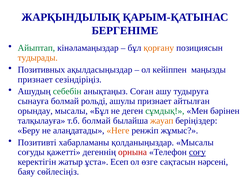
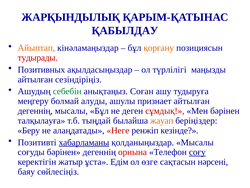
БЕРГЕНІМЕ: БЕРГЕНІМЕ -> ҚАБЫЛДАУ
Айыптап colour: green -> orange
тудырады colour: orange -> red
кейіппен: кейіппен -> түрлілігі
признает at (35, 79): признает -> айтылған
сынауға: сынауға -> меңгеру
рольді: рольді -> алуды
орындау at (35, 111): орындау -> дегеннің
сұмдық colour: green -> red
т.б болмай: болмай -> тыңдай
Неге colour: orange -> red
жұмыс: жұмыс -> кезінде
хабарламаны underline: none -> present
соғуды қажетті: қажетті -> бәрінен
Есеп: Есеп -> Едім
